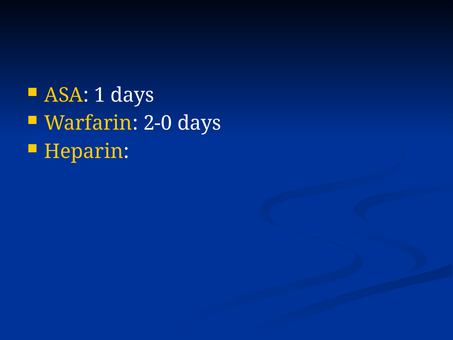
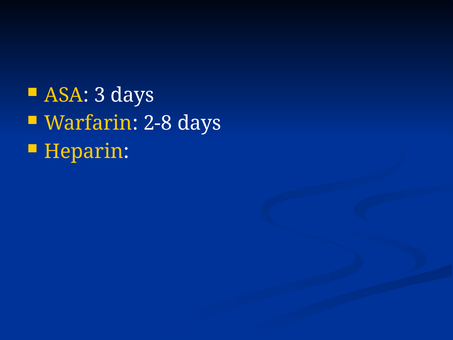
1: 1 -> 3
2-0: 2-0 -> 2-8
